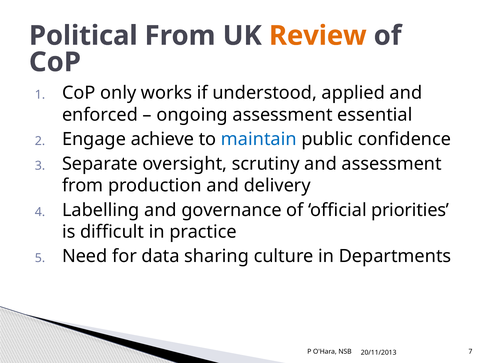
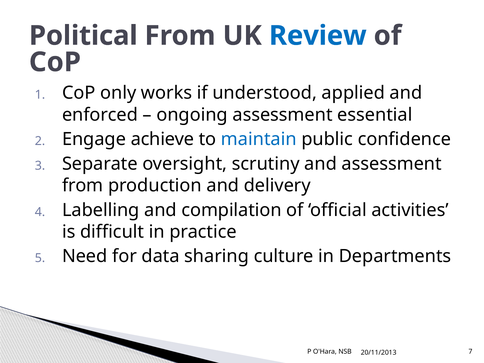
Review colour: orange -> blue
governance: governance -> compilation
priorities: priorities -> activities
